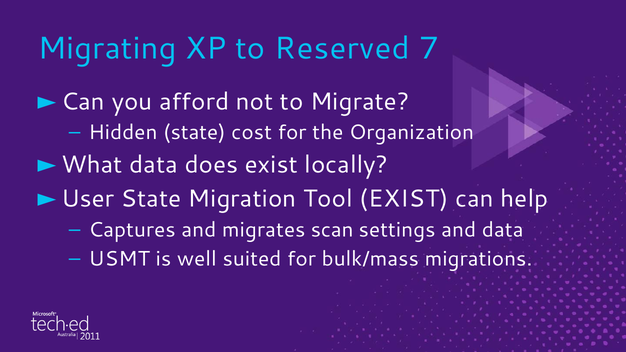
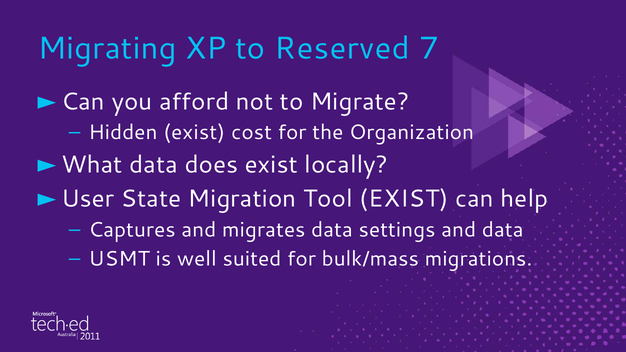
Hidden state: state -> exist
migrates scan: scan -> data
